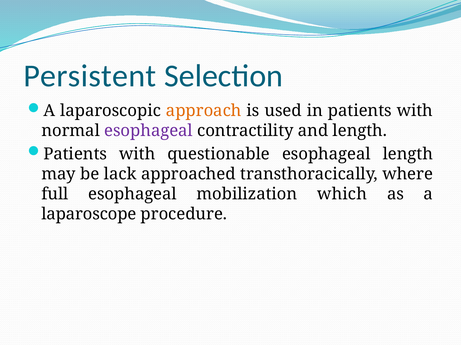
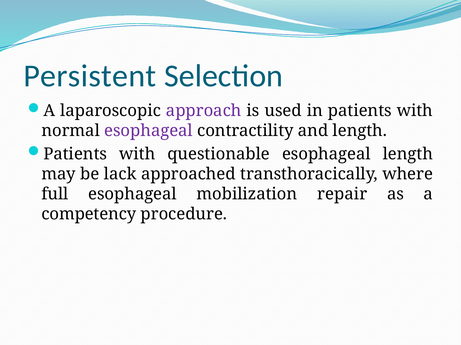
approach colour: orange -> purple
which: which -> repair
laparoscope: laparoscope -> competency
